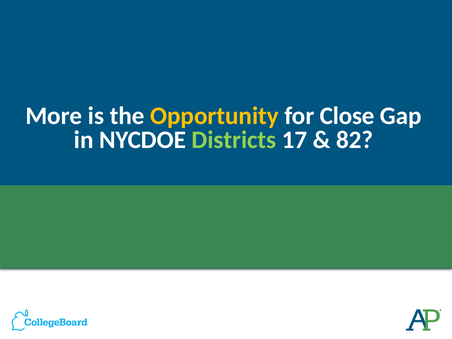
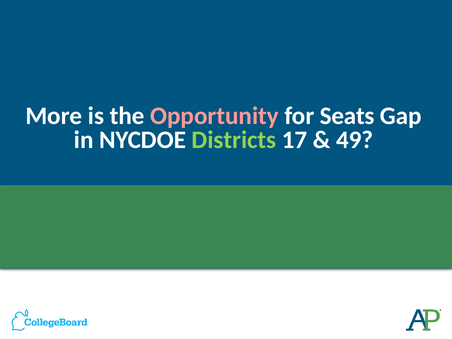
Opportunity colour: yellow -> pink
Close: Close -> Seats
82: 82 -> 49
